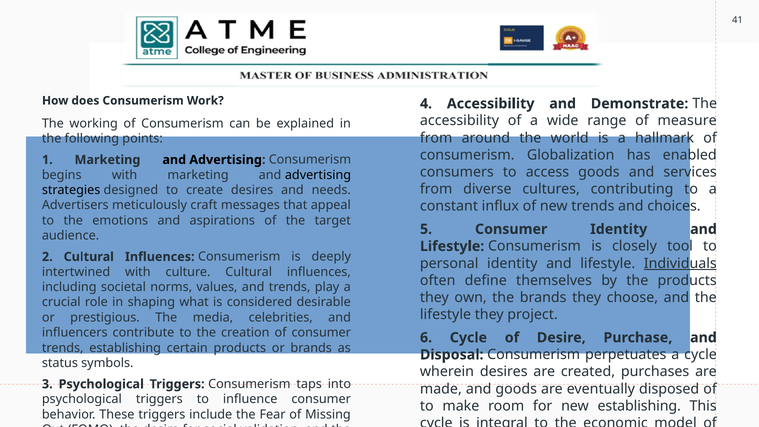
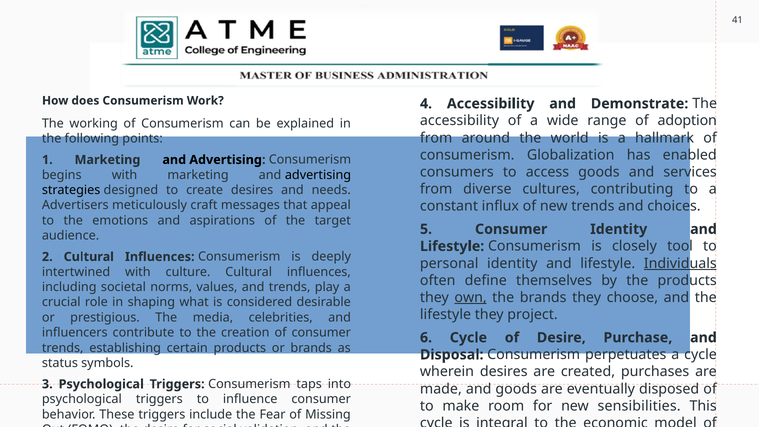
measure: measure -> adoption
own underline: none -> present
new establishing: establishing -> sensibilities
